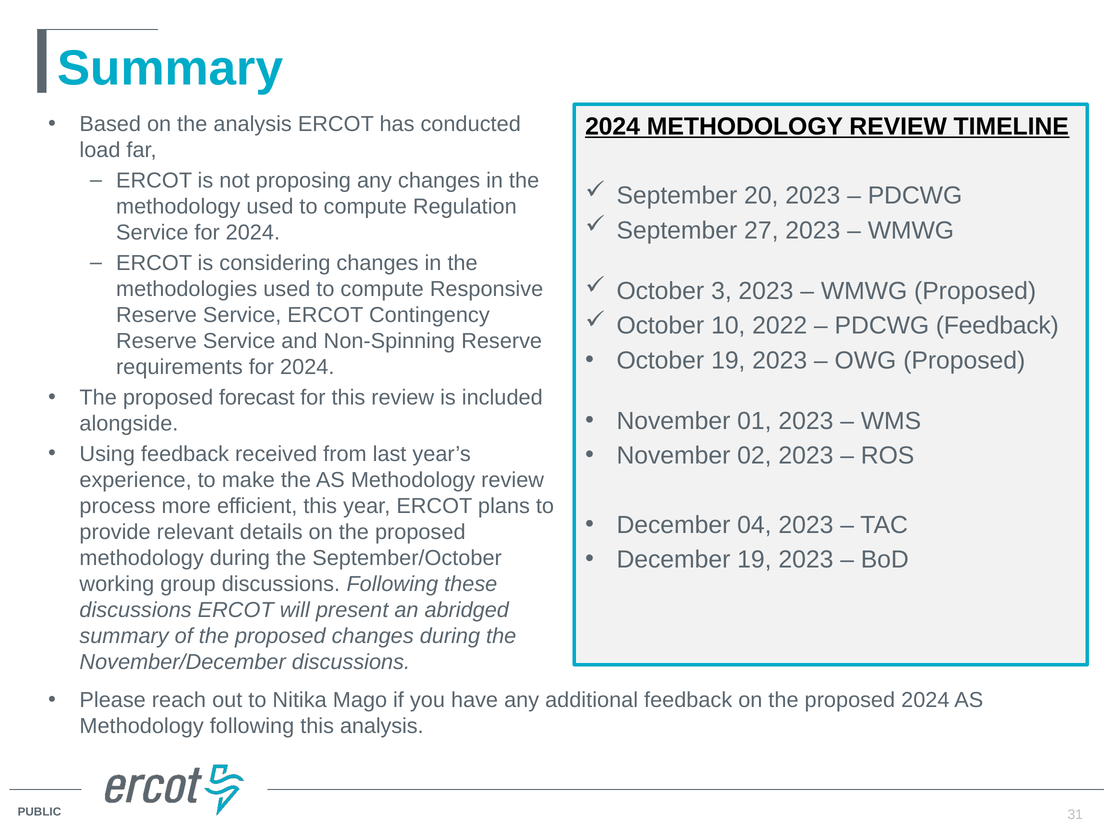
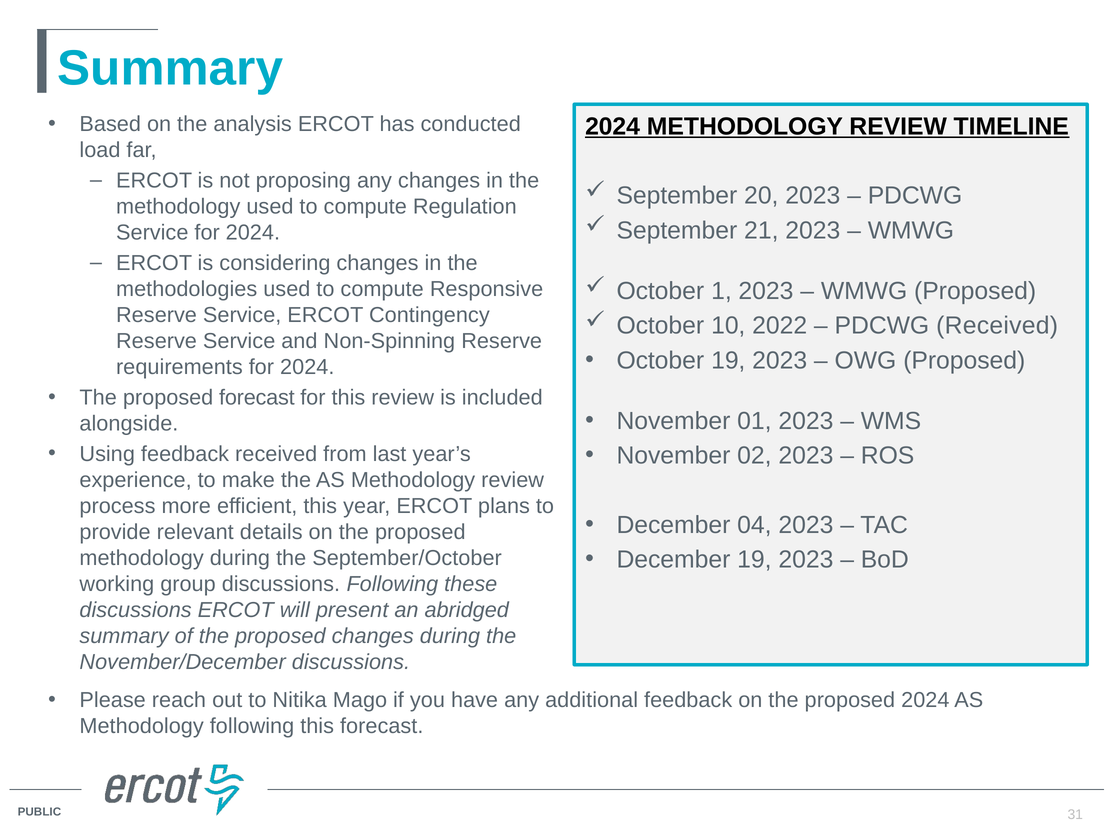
27: 27 -> 21
3: 3 -> 1
PDCWG Feedback: Feedback -> Received
this analysis: analysis -> forecast
